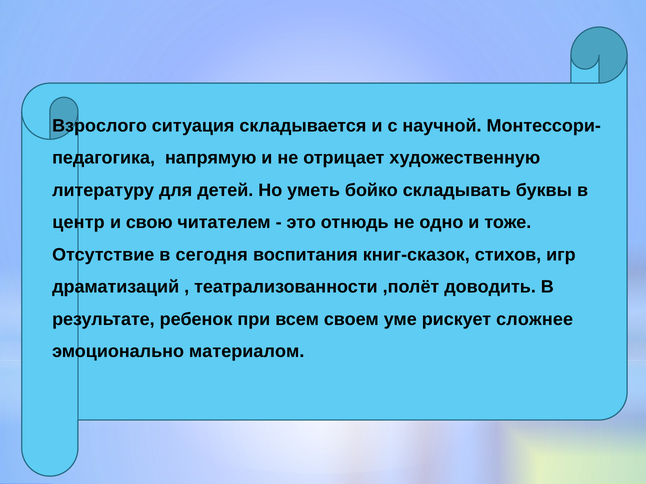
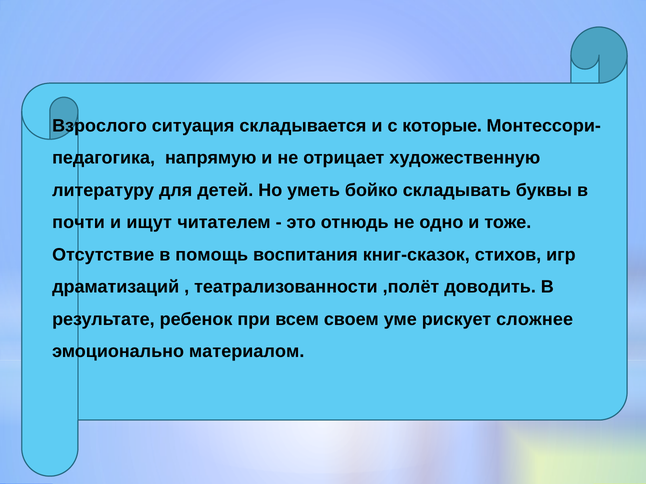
научной: научной -> которые
центр: центр -> почти
свою: свою -> ищут
сегодня: сегодня -> помощь
